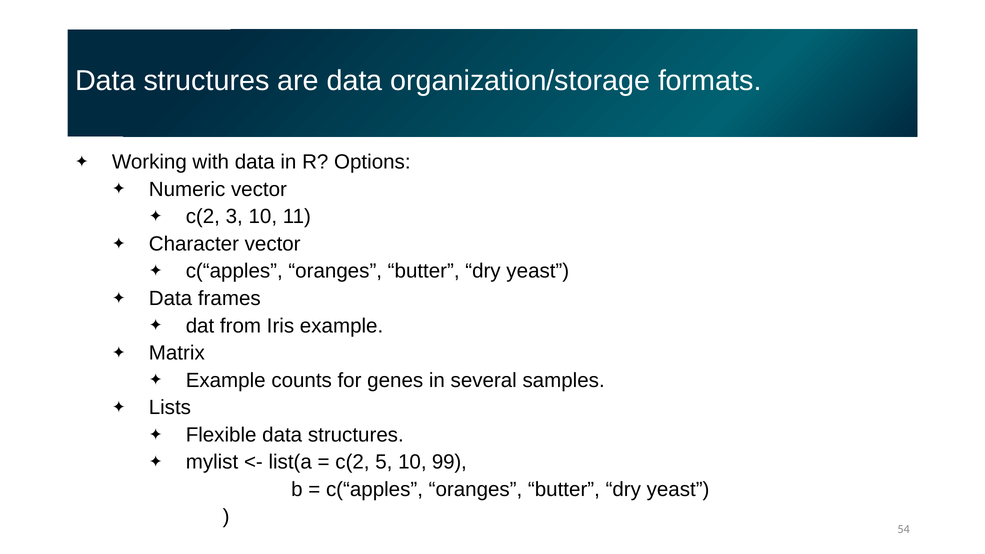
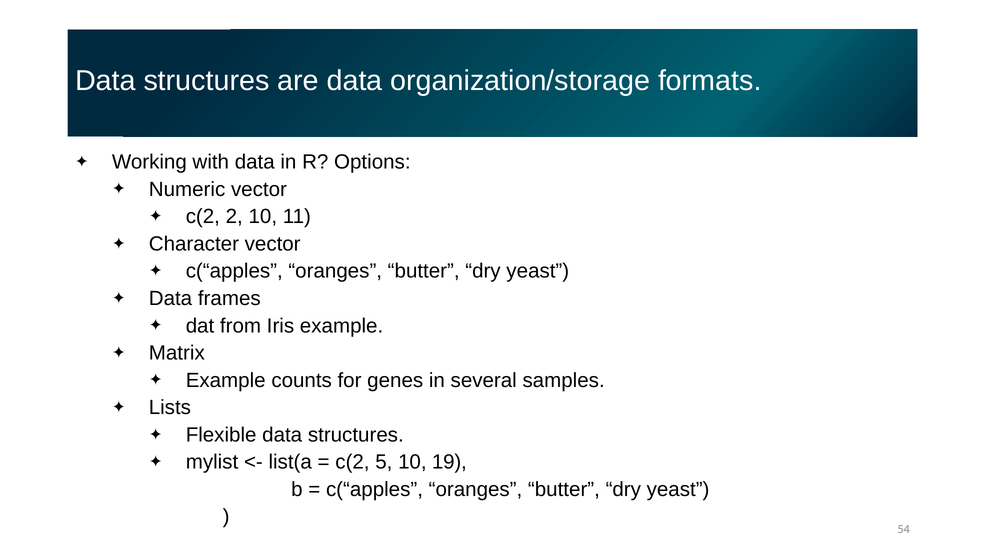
3: 3 -> 2
99: 99 -> 19
